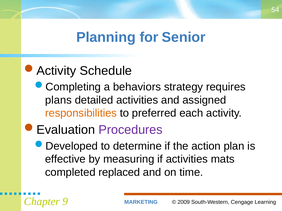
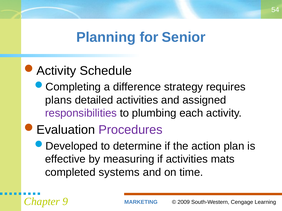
behaviors: behaviors -> difference
responsibilities colour: orange -> purple
preferred: preferred -> plumbing
replaced: replaced -> systems
